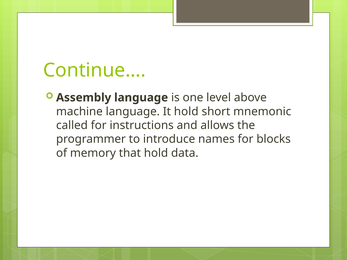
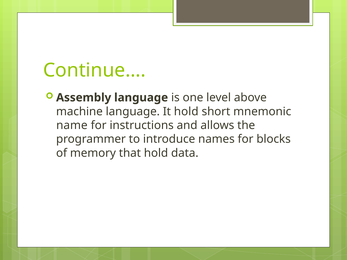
called: called -> name
